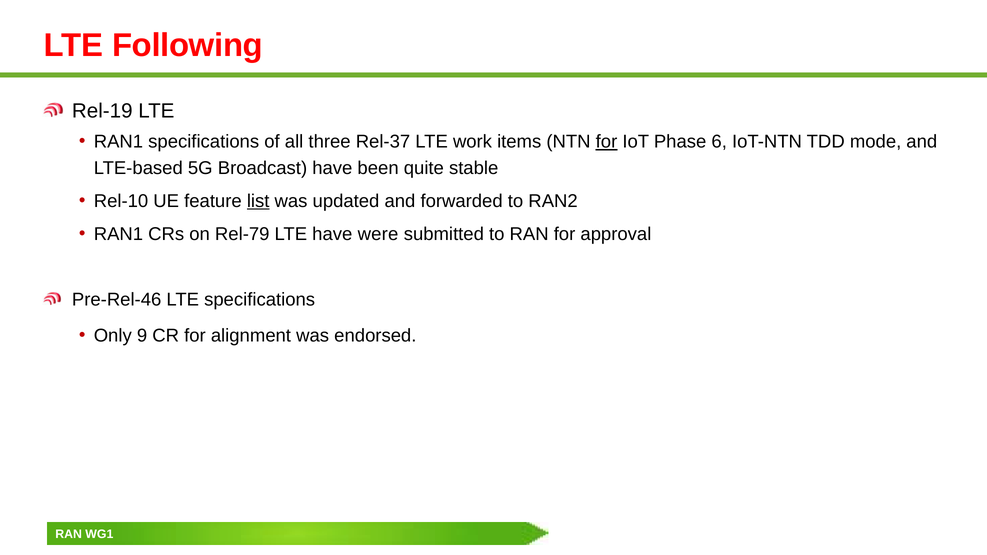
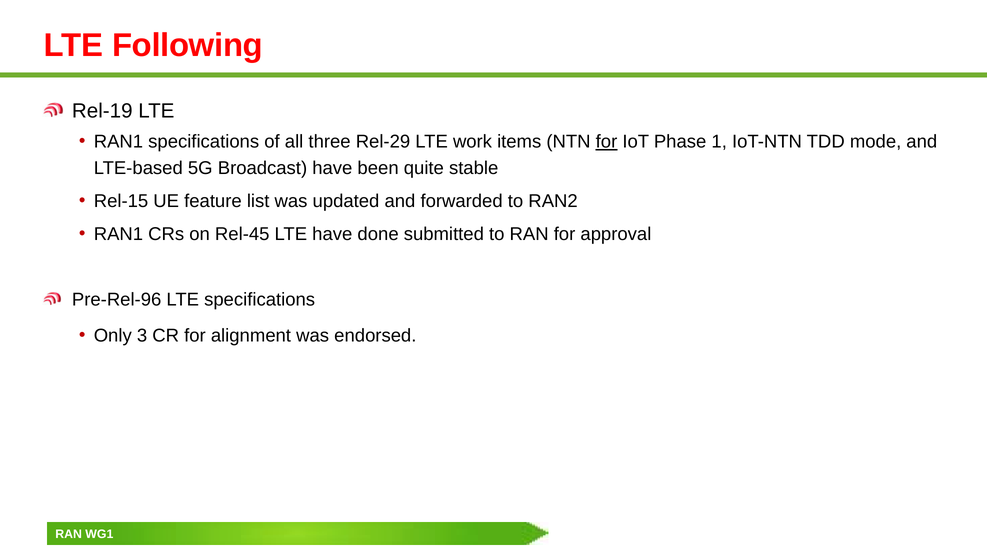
Rel-37: Rel-37 -> Rel-29
6: 6 -> 1
Rel-10: Rel-10 -> Rel-15
list underline: present -> none
Rel-79: Rel-79 -> Rel-45
were: were -> done
Pre-Rel-46: Pre-Rel-46 -> Pre-Rel-96
9: 9 -> 3
